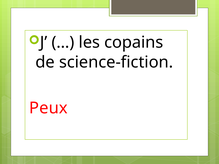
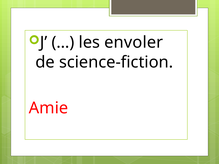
copains: copains -> envoler
Peux: Peux -> Amie
